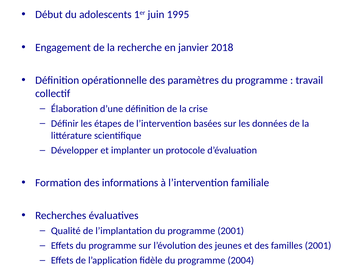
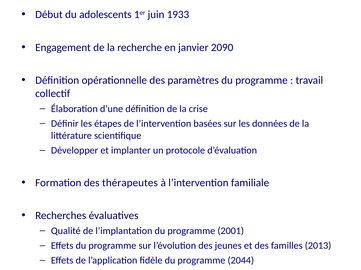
1995: 1995 -> 1933
2018: 2018 -> 2090
informations: informations -> thérapeutes
familles 2001: 2001 -> 2013
2004: 2004 -> 2044
